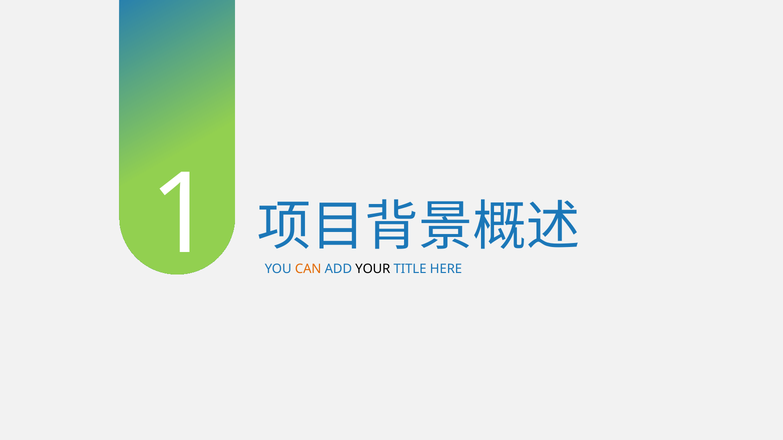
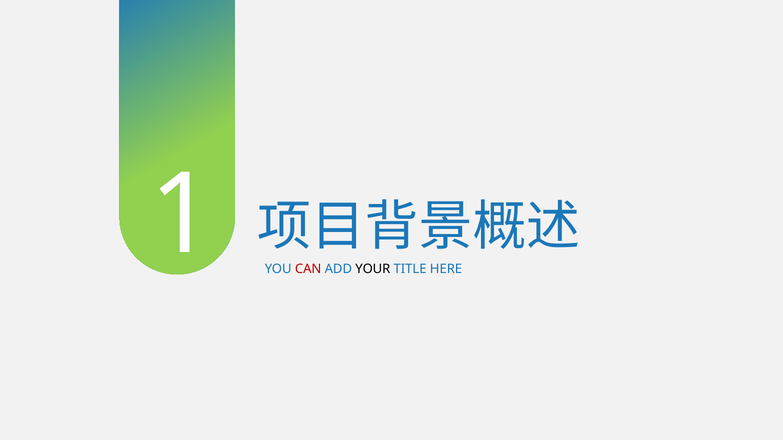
CAN colour: orange -> red
